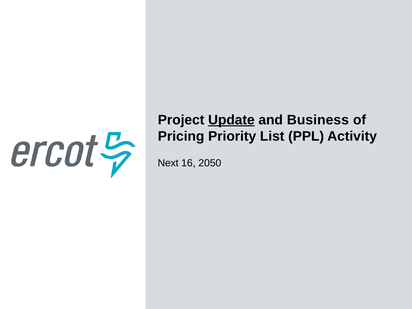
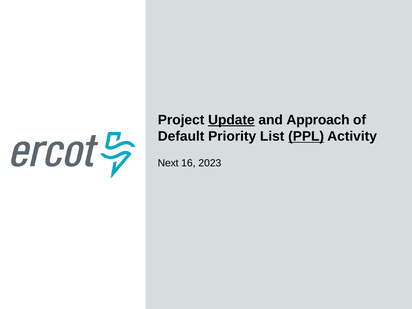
Business: Business -> Approach
Pricing: Pricing -> Default
PPL underline: none -> present
2050: 2050 -> 2023
